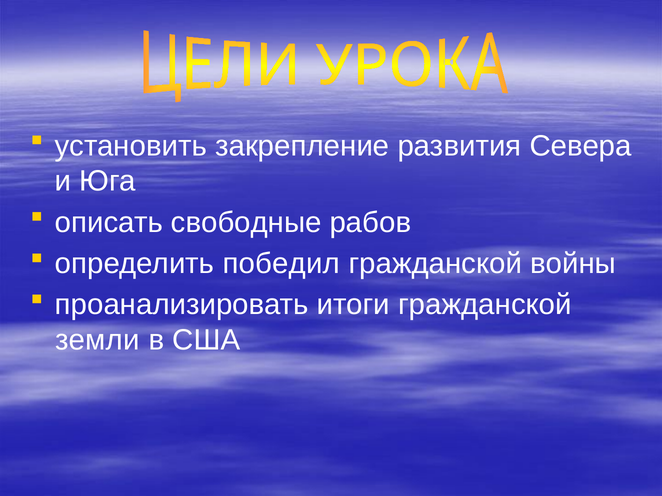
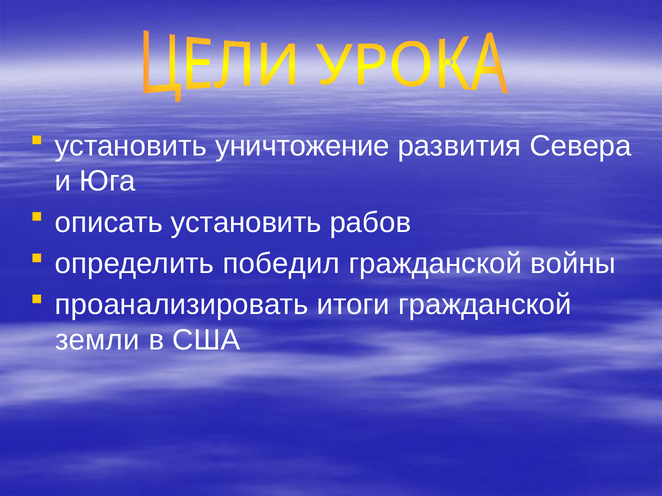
закрепление: закрепление -> уничтожение
описать свободные: свободные -> установить
